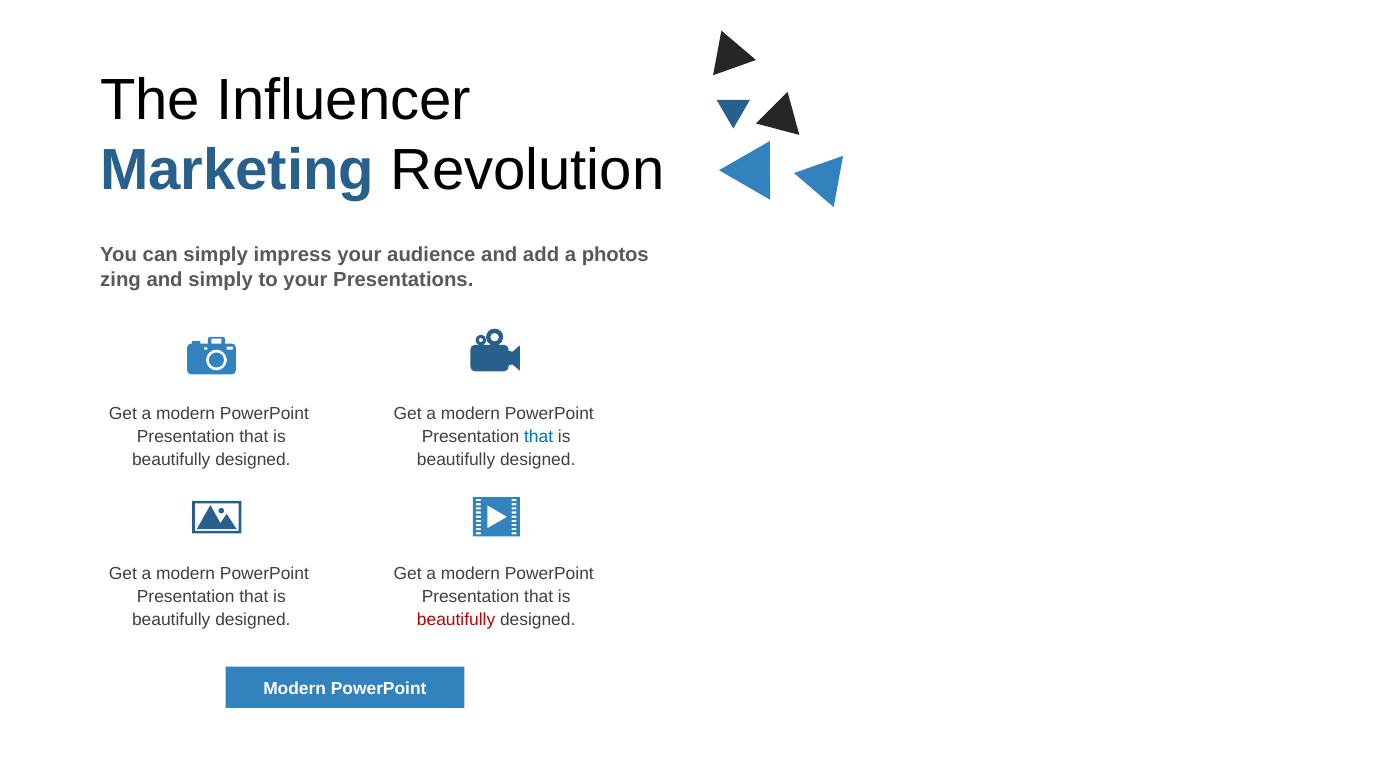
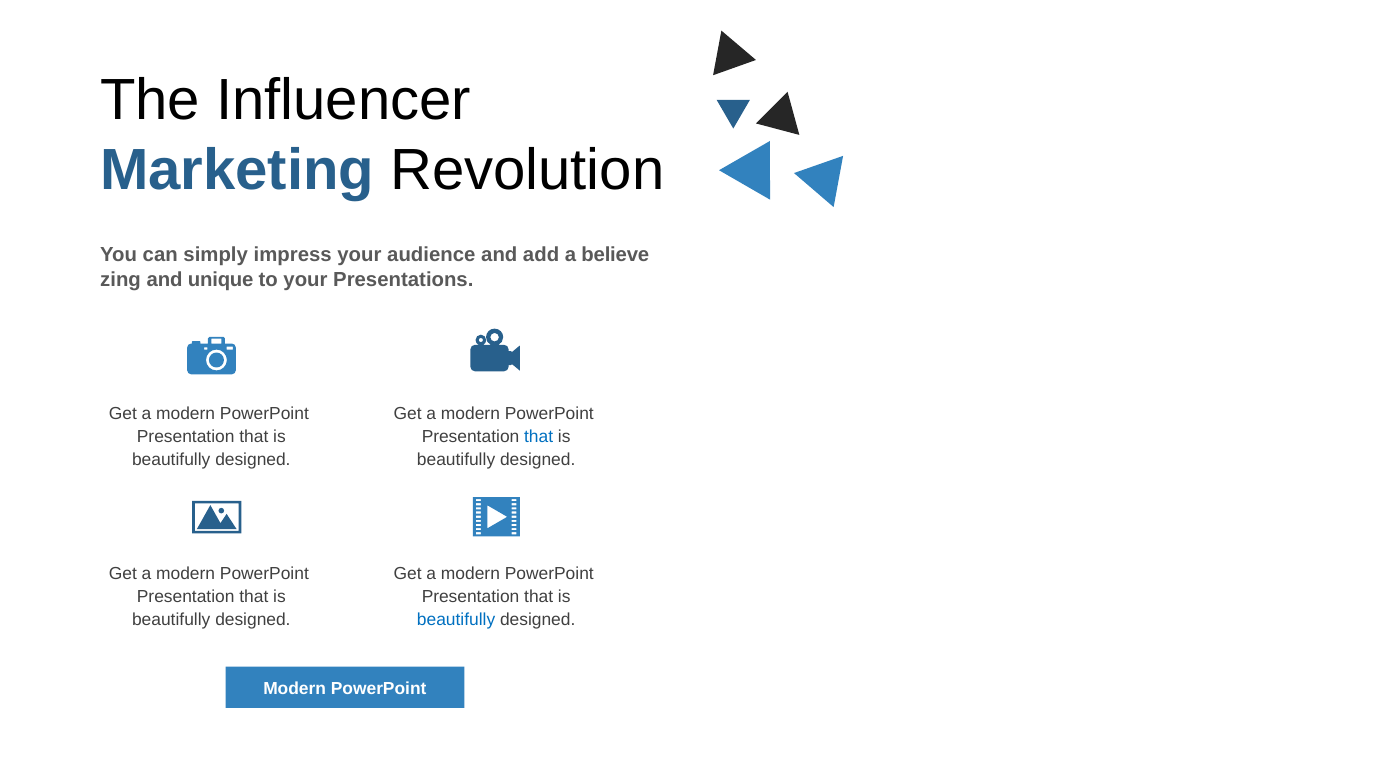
photos: photos -> believe
and simply: simply -> unique
beautifully at (456, 620) colour: red -> blue
